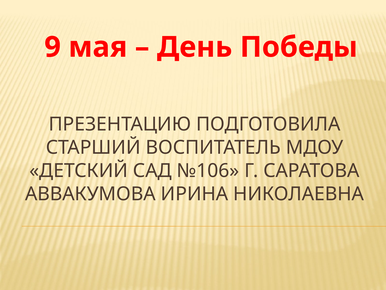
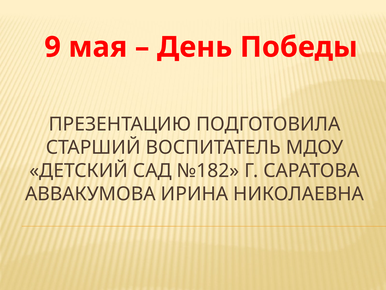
№106: №106 -> №182
